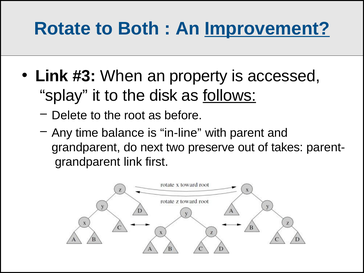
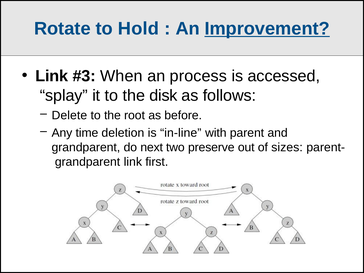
Both: Both -> Hold
property: property -> process
follows underline: present -> none
balance: balance -> deletion
takes: takes -> sizes
